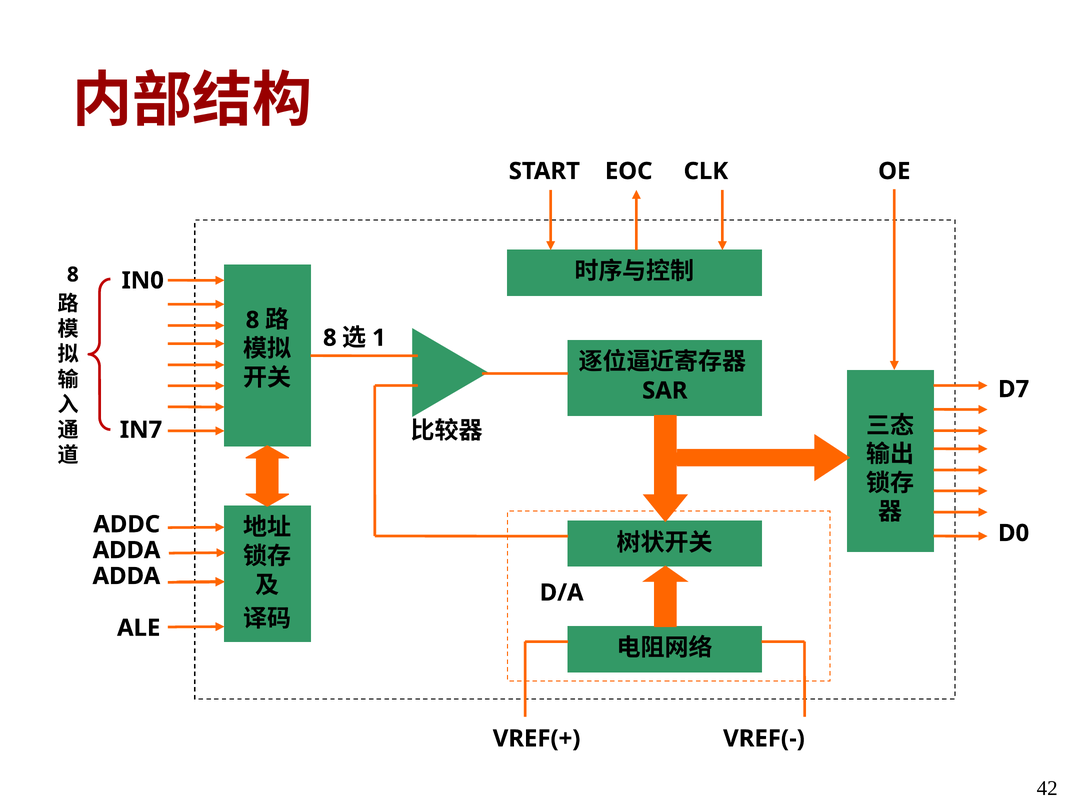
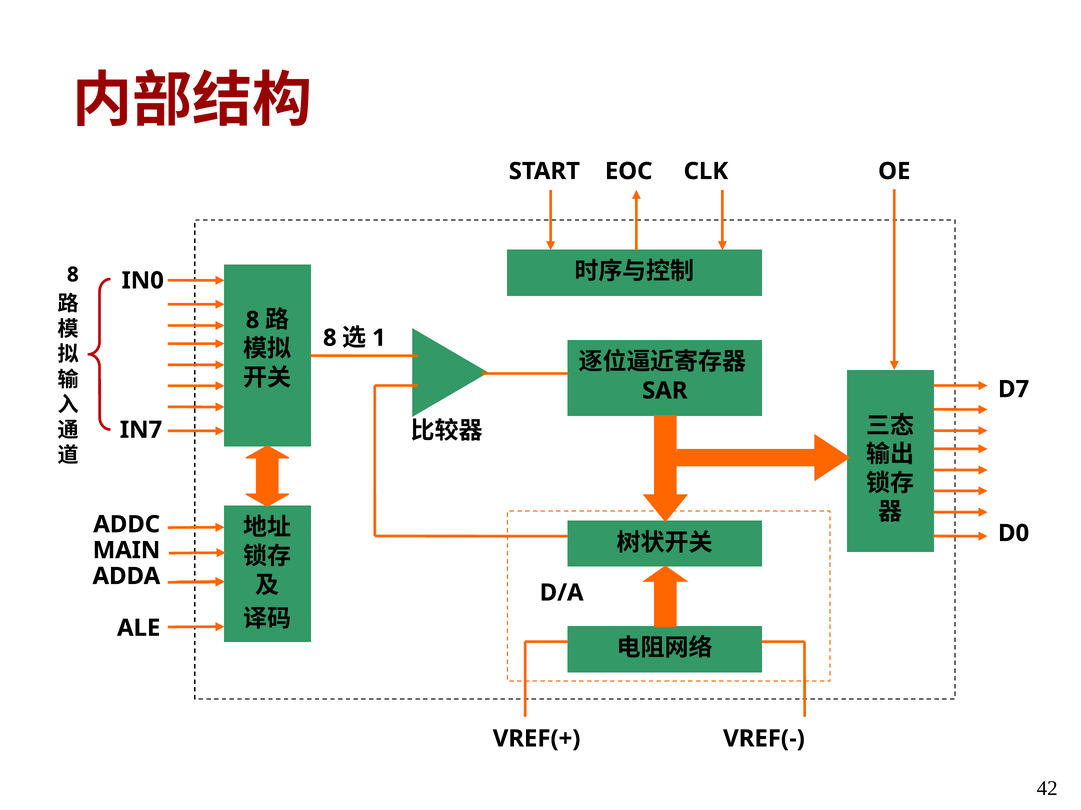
ADDA at (127, 551): ADDA -> MAIN
